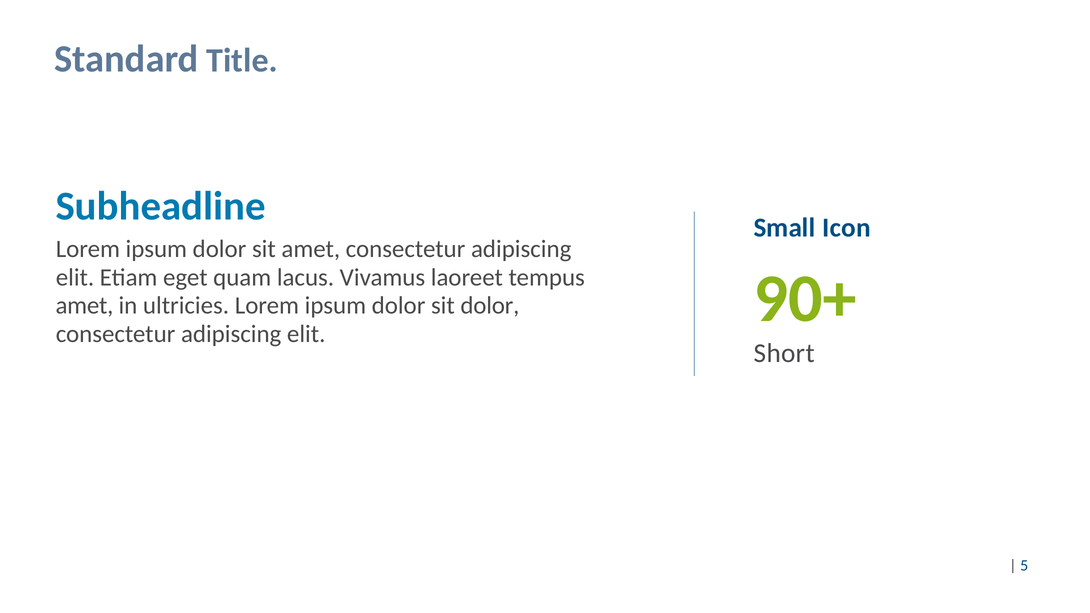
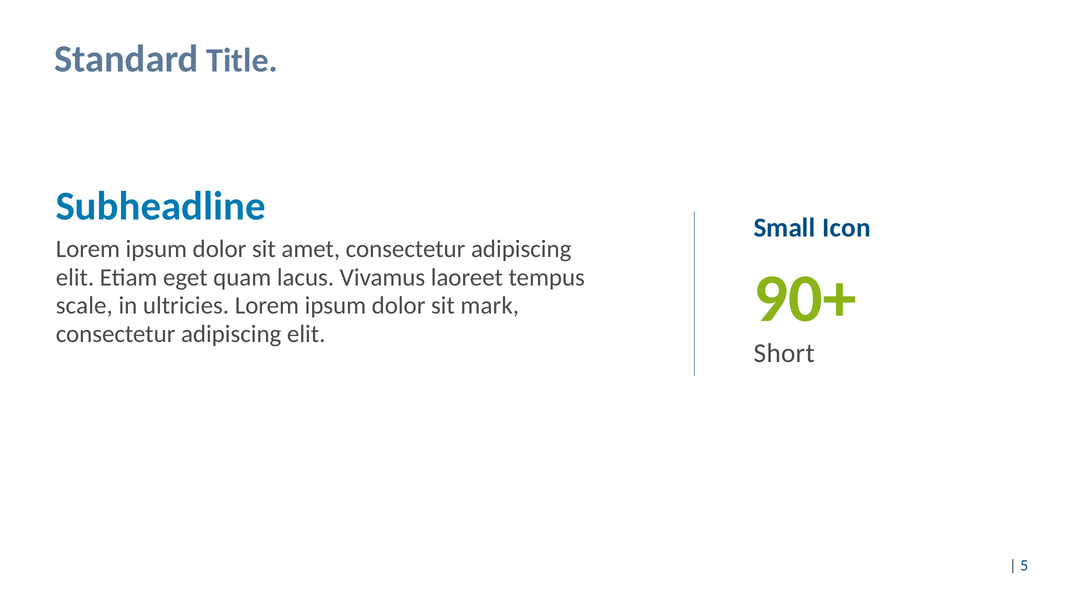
amet at (84, 306): amet -> scale
sit dolor: dolor -> mark
